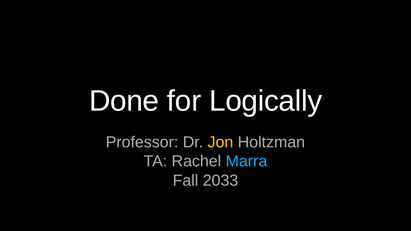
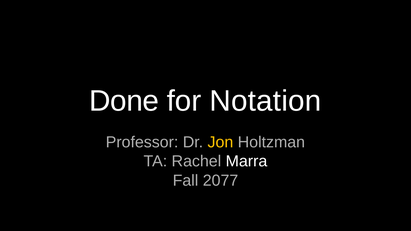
Logically: Logically -> Notation
Marra colour: light blue -> white
2033: 2033 -> 2077
